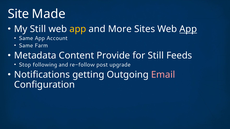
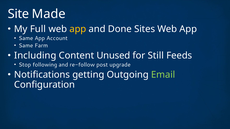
My Still: Still -> Full
More: More -> Done
App at (188, 29) underline: present -> none
Metadata: Metadata -> Including
Provide: Provide -> Unused
Email colour: pink -> light green
